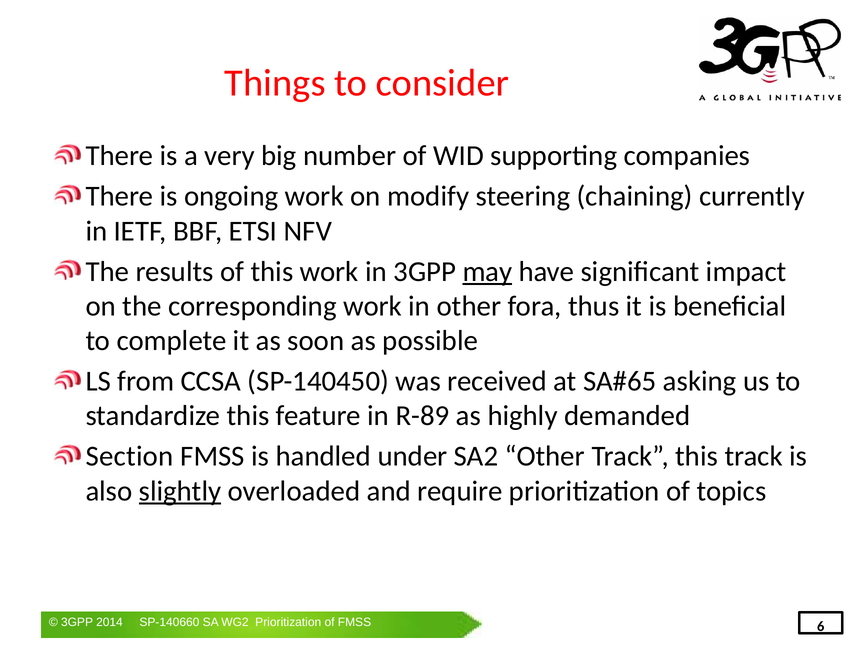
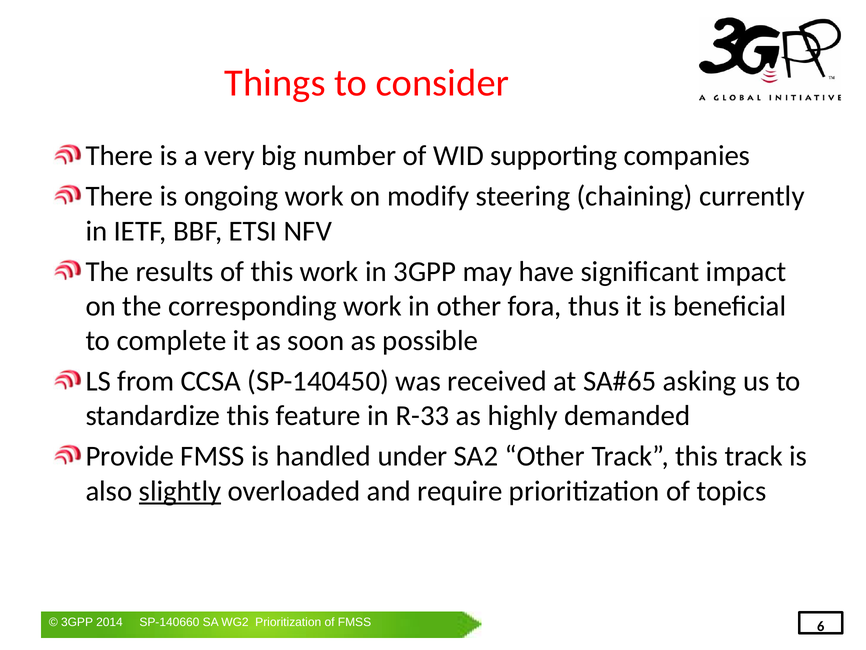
may underline: present -> none
R-89: R-89 -> R-33
Section: Section -> Provide
